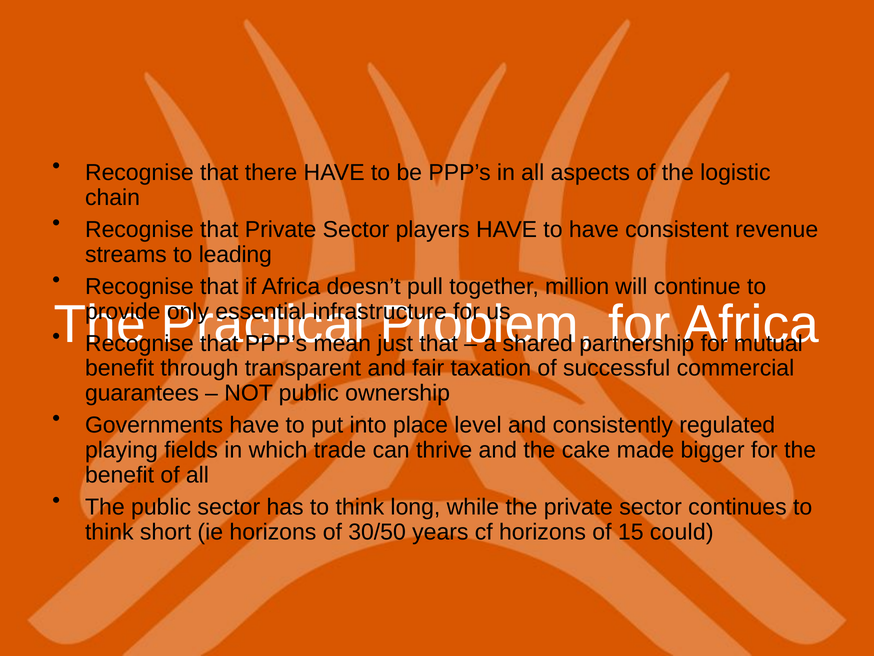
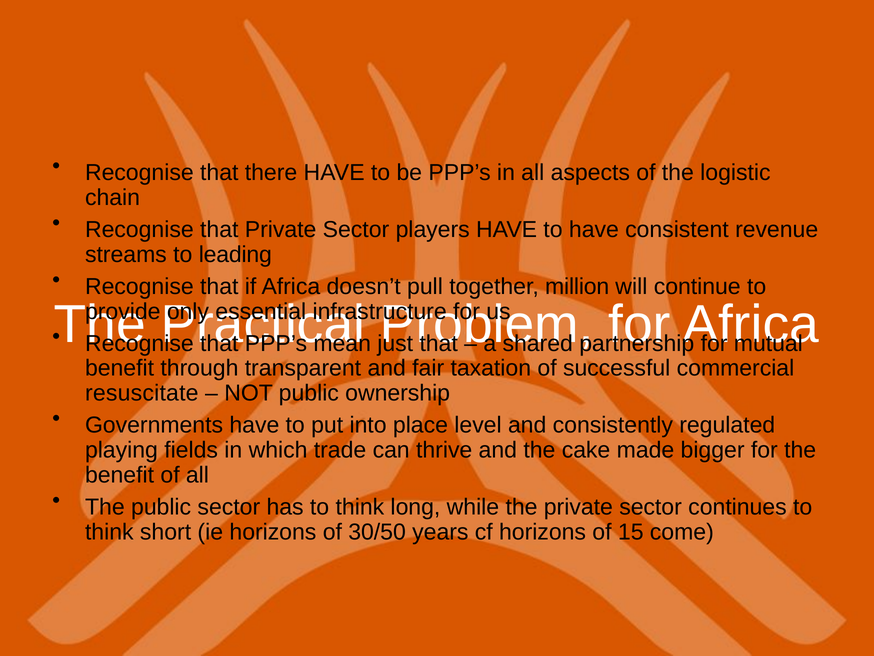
guarantees: guarantees -> resuscitate
could: could -> come
